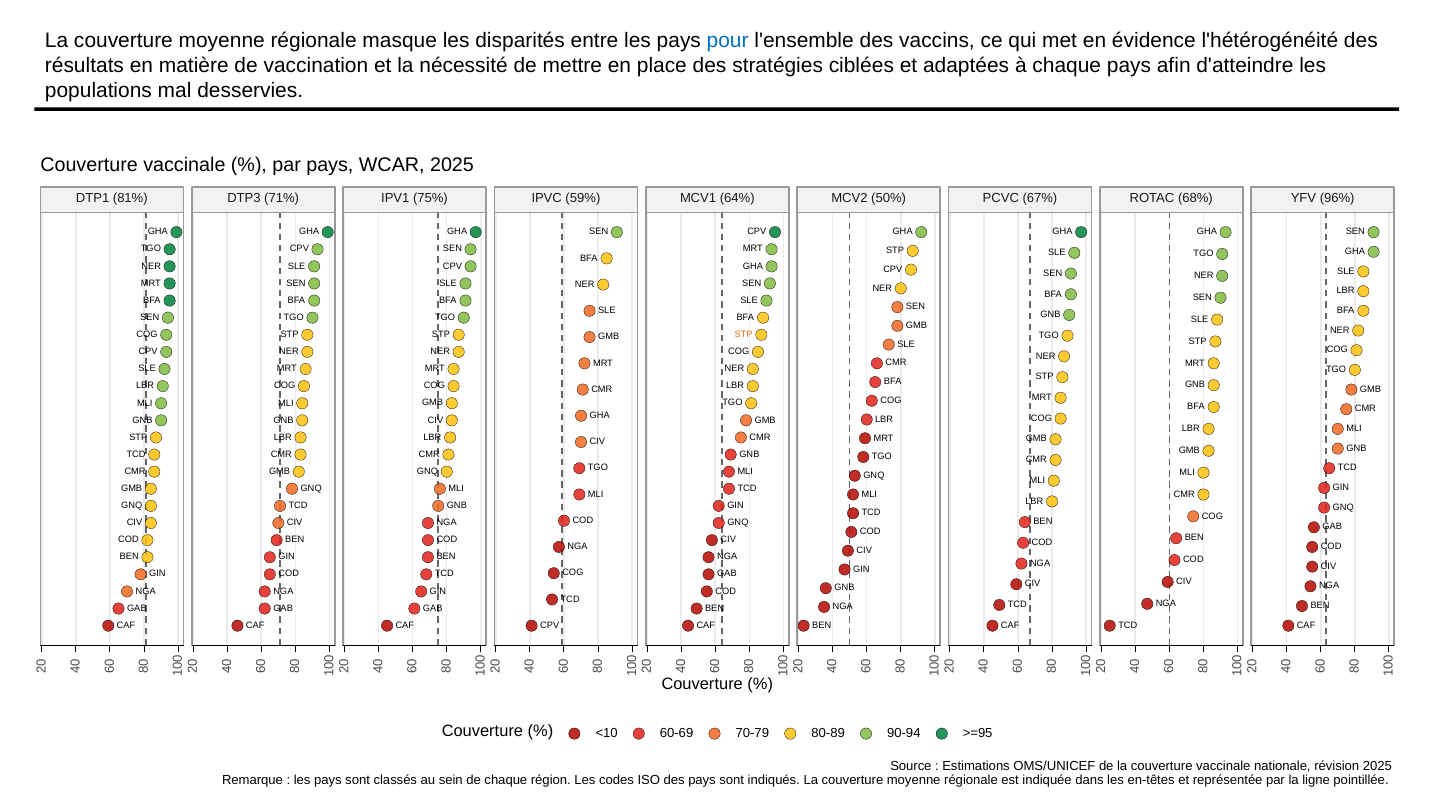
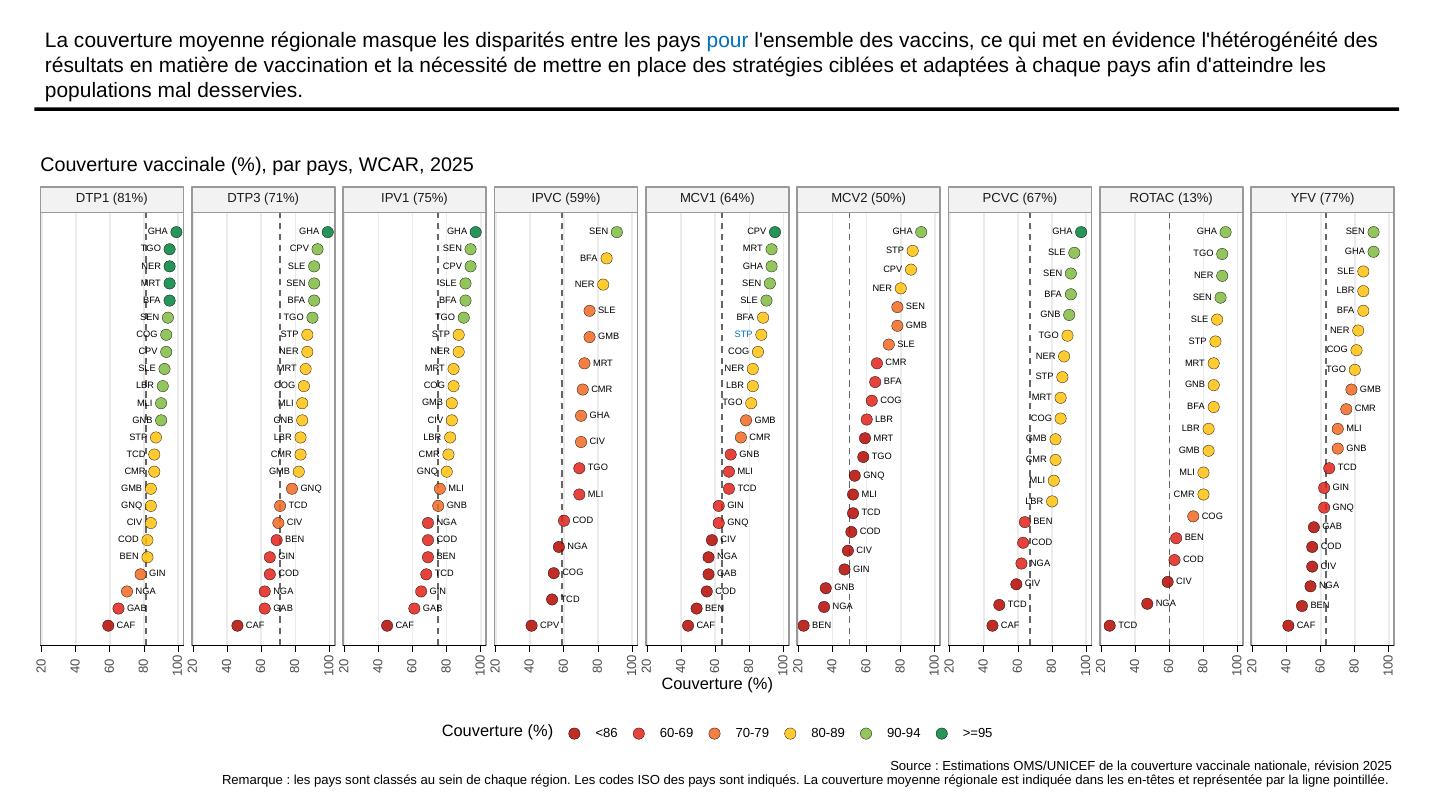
68%: 68% -> 13%
96%: 96% -> 77%
STP at (744, 334) colour: orange -> blue
<10: <10 -> <86
